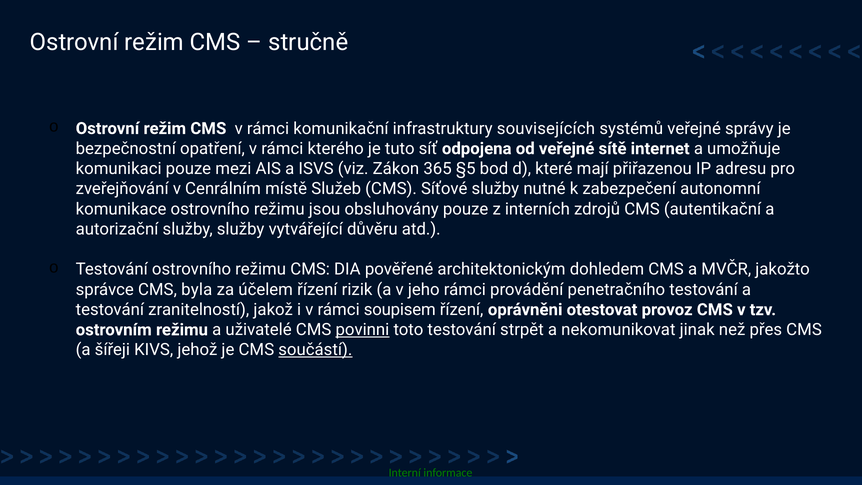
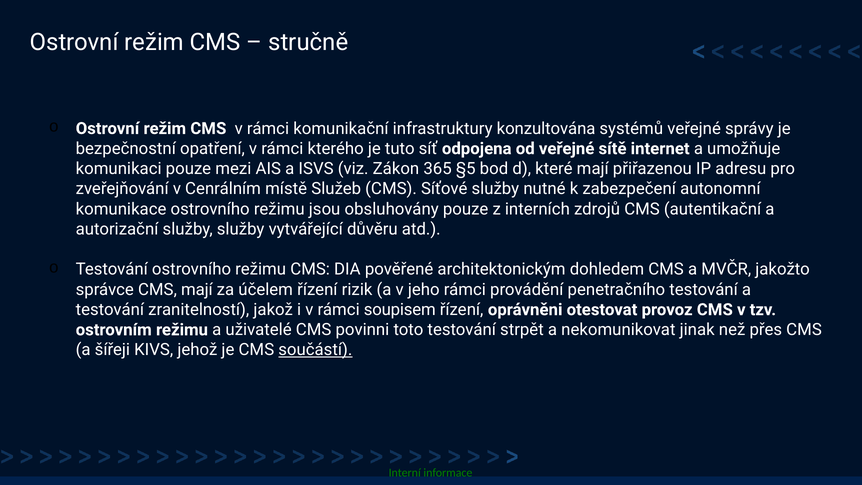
souvisejících: souvisejících -> konzultována
CMS byla: byla -> mají
povinni underline: present -> none
